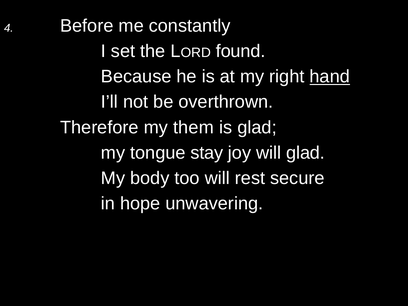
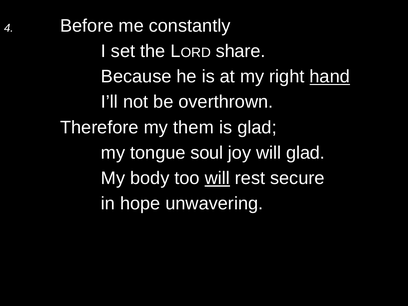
found: found -> share
stay: stay -> soul
will at (217, 178) underline: none -> present
